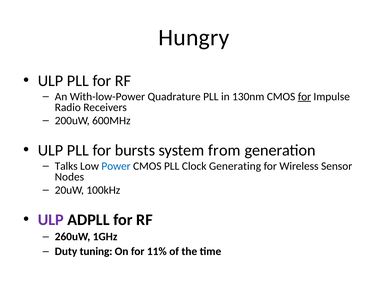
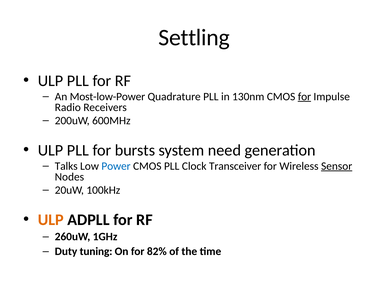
Hungry: Hungry -> Settling
With-low-Power: With-low-Power -> Most-low-Power
from: from -> need
Generating: Generating -> Transceiver
Sensor underline: none -> present
ULP at (51, 220) colour: purple -> orange
11%: 11% -> 82%
